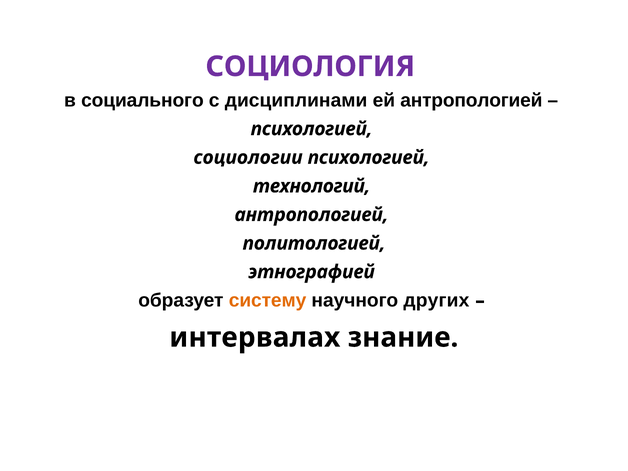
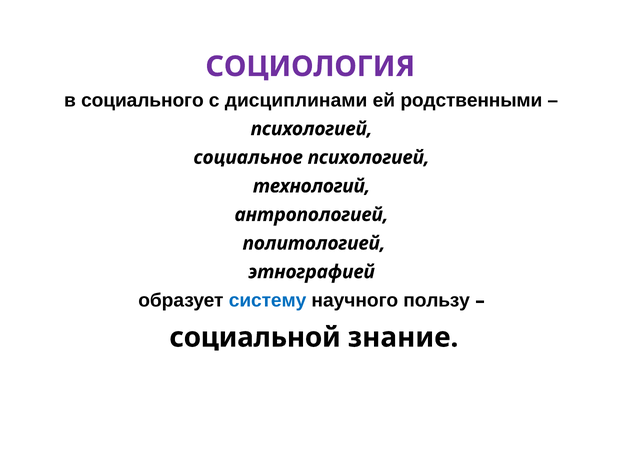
ей антропологией: антропологией -> родственными
социологии: социологии -> социальное
систему colour: orange -> blue
других: других -> пользу
интервалах: интервалах -> социальной
